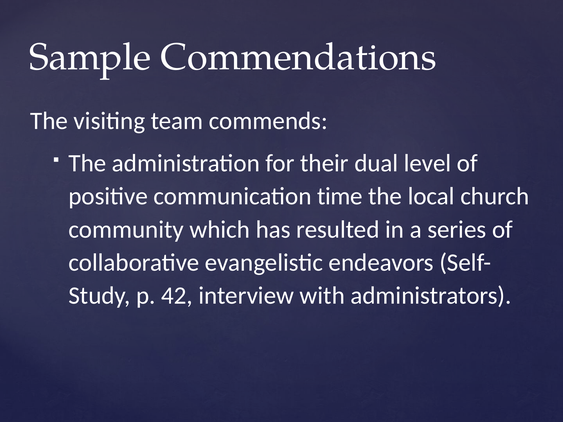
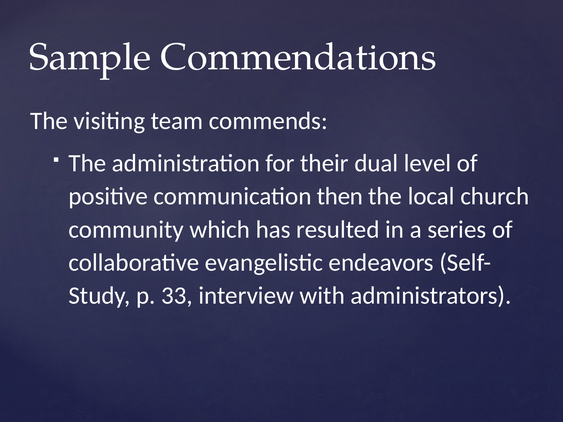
time: time -> then
42: 42 -> 33
